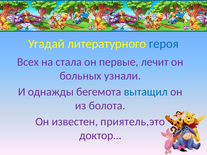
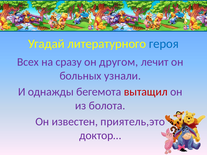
стала: стала -> сразу
первые: первые -> другом
вытащил colour: blue -> red
